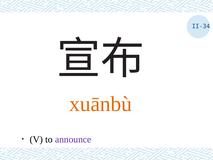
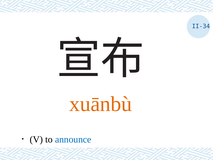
announce colour: purple -> blue
